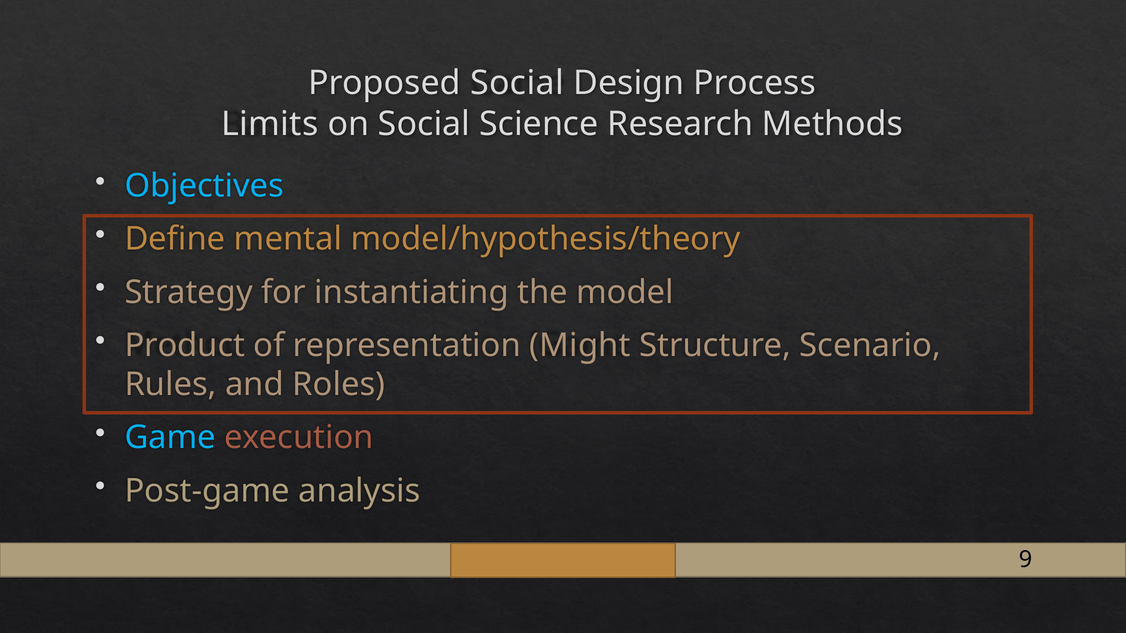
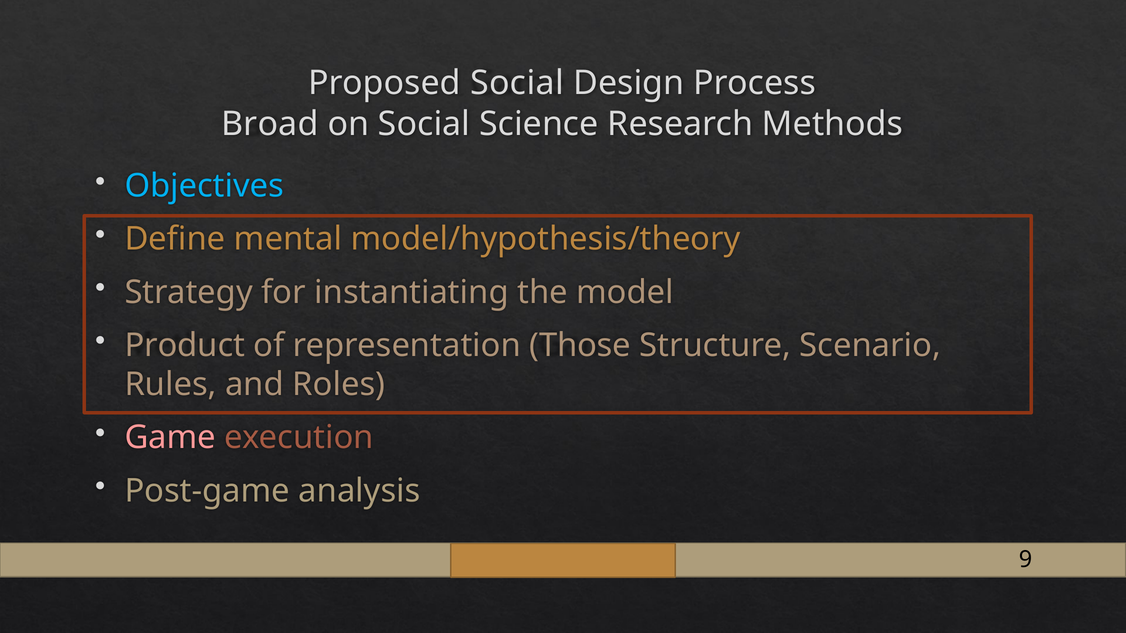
Limits: Limits -> Broad
Might: Might -> Those
Game colour: light blue -> pink
